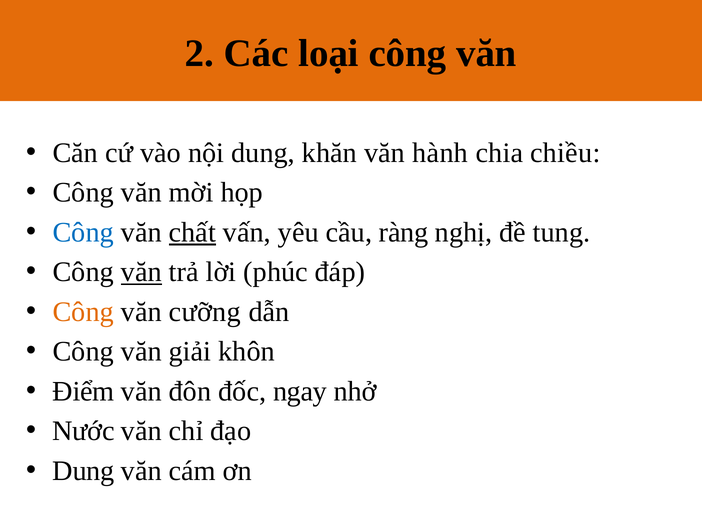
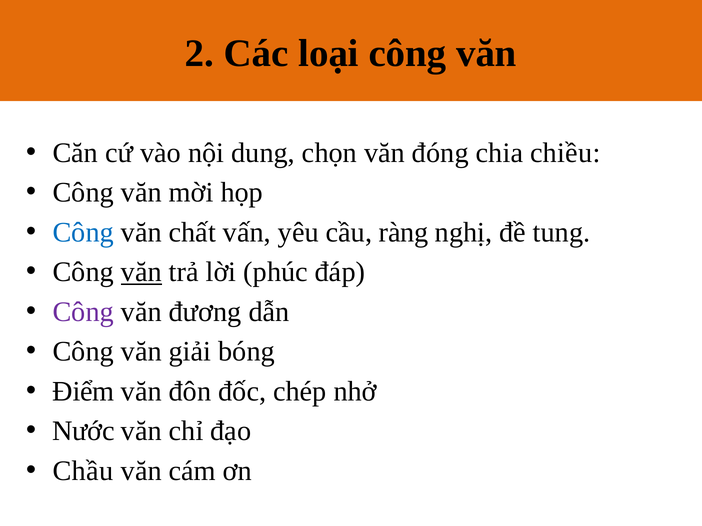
khăn: khăn -> chọn
hành: hành -> đóng
chất underline: present -> none
Công at (83, 312) colour: orange -> purple
cưỡng: cưỡng -> đương
khôn: khôn -> bóng
ngay: ngay -> chép
Dung at (83, 471): Dung -> Chầu
